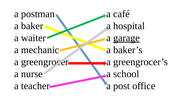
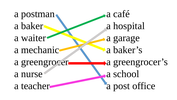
garage underline: present -> none
